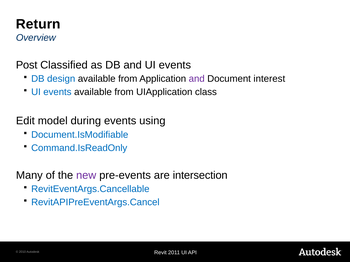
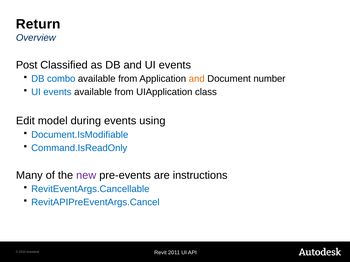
design: design -> combo
and at (197, 79) colour: purple -> orange
interest: interest -> number
intersection: intersection -> instructions
